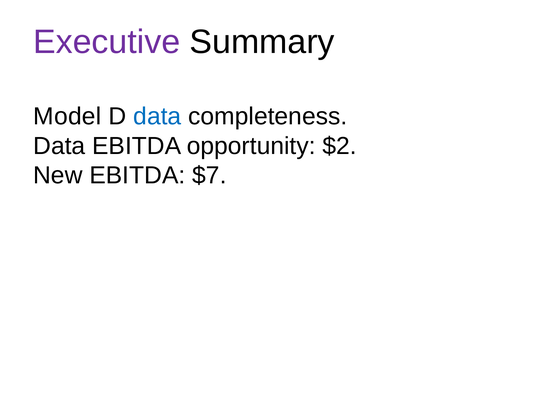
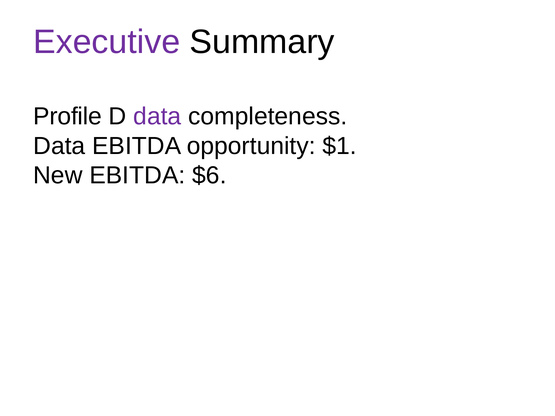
Model: Model -> Profile
data at (157, 116) colour: blue -> purple
$2: $2 -> $1
$7: $7 -> $6
